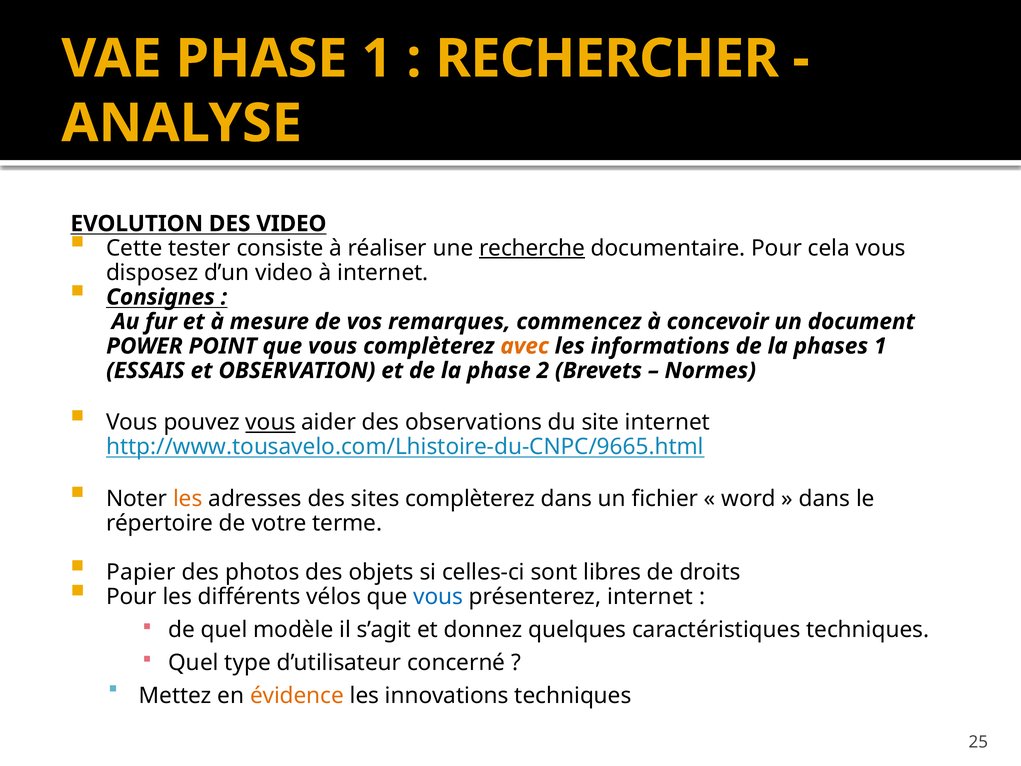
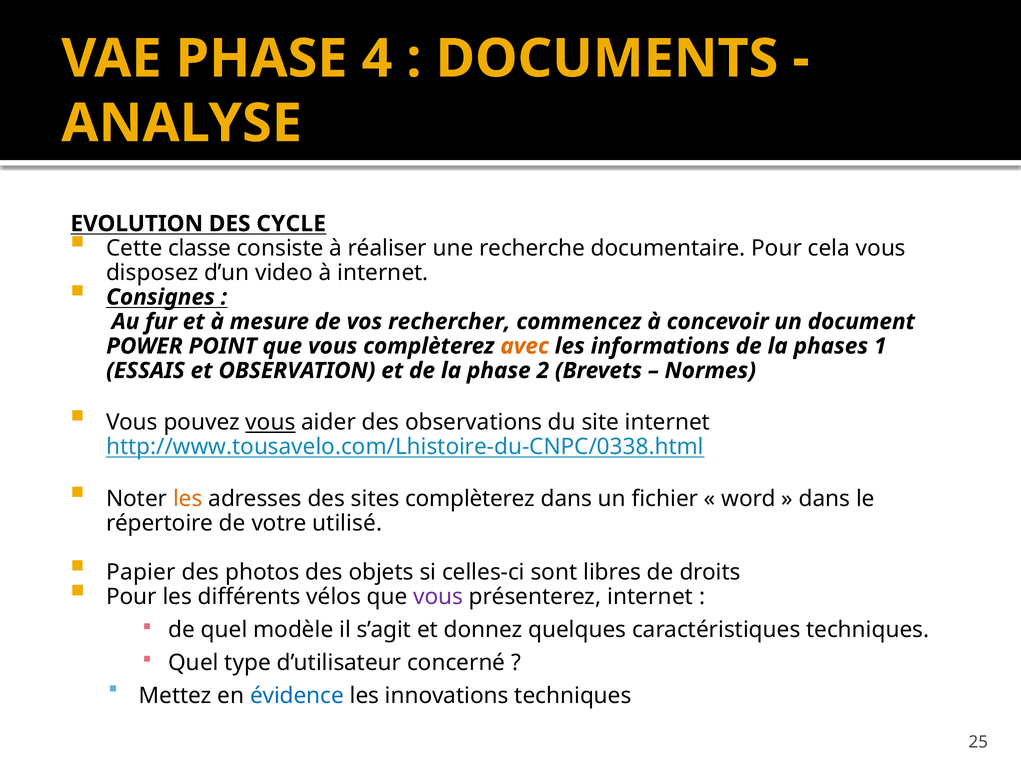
PHASE 1: 1 -> 4
RECHERCHER: RECHERCHER -> DOCUMENTS
DES VIDEO: VIDEO -> CYCLE
tester: tester -> classe
recherche underline: present -> none
remarques: remarques -> rechercher
http://www.tousavelo.com/Lhistoire-du-CNPC/9665.html: http://www.tousavelo.com/Lhistoire-du-CNPC/9665.html -> http://www.tousavelo.com/Lhistoire-du-CNPC/0338.html
terme: terme -> utilisé
vous at (438, 597) colour: blue -> purple
évidence colour: orange -> blue
